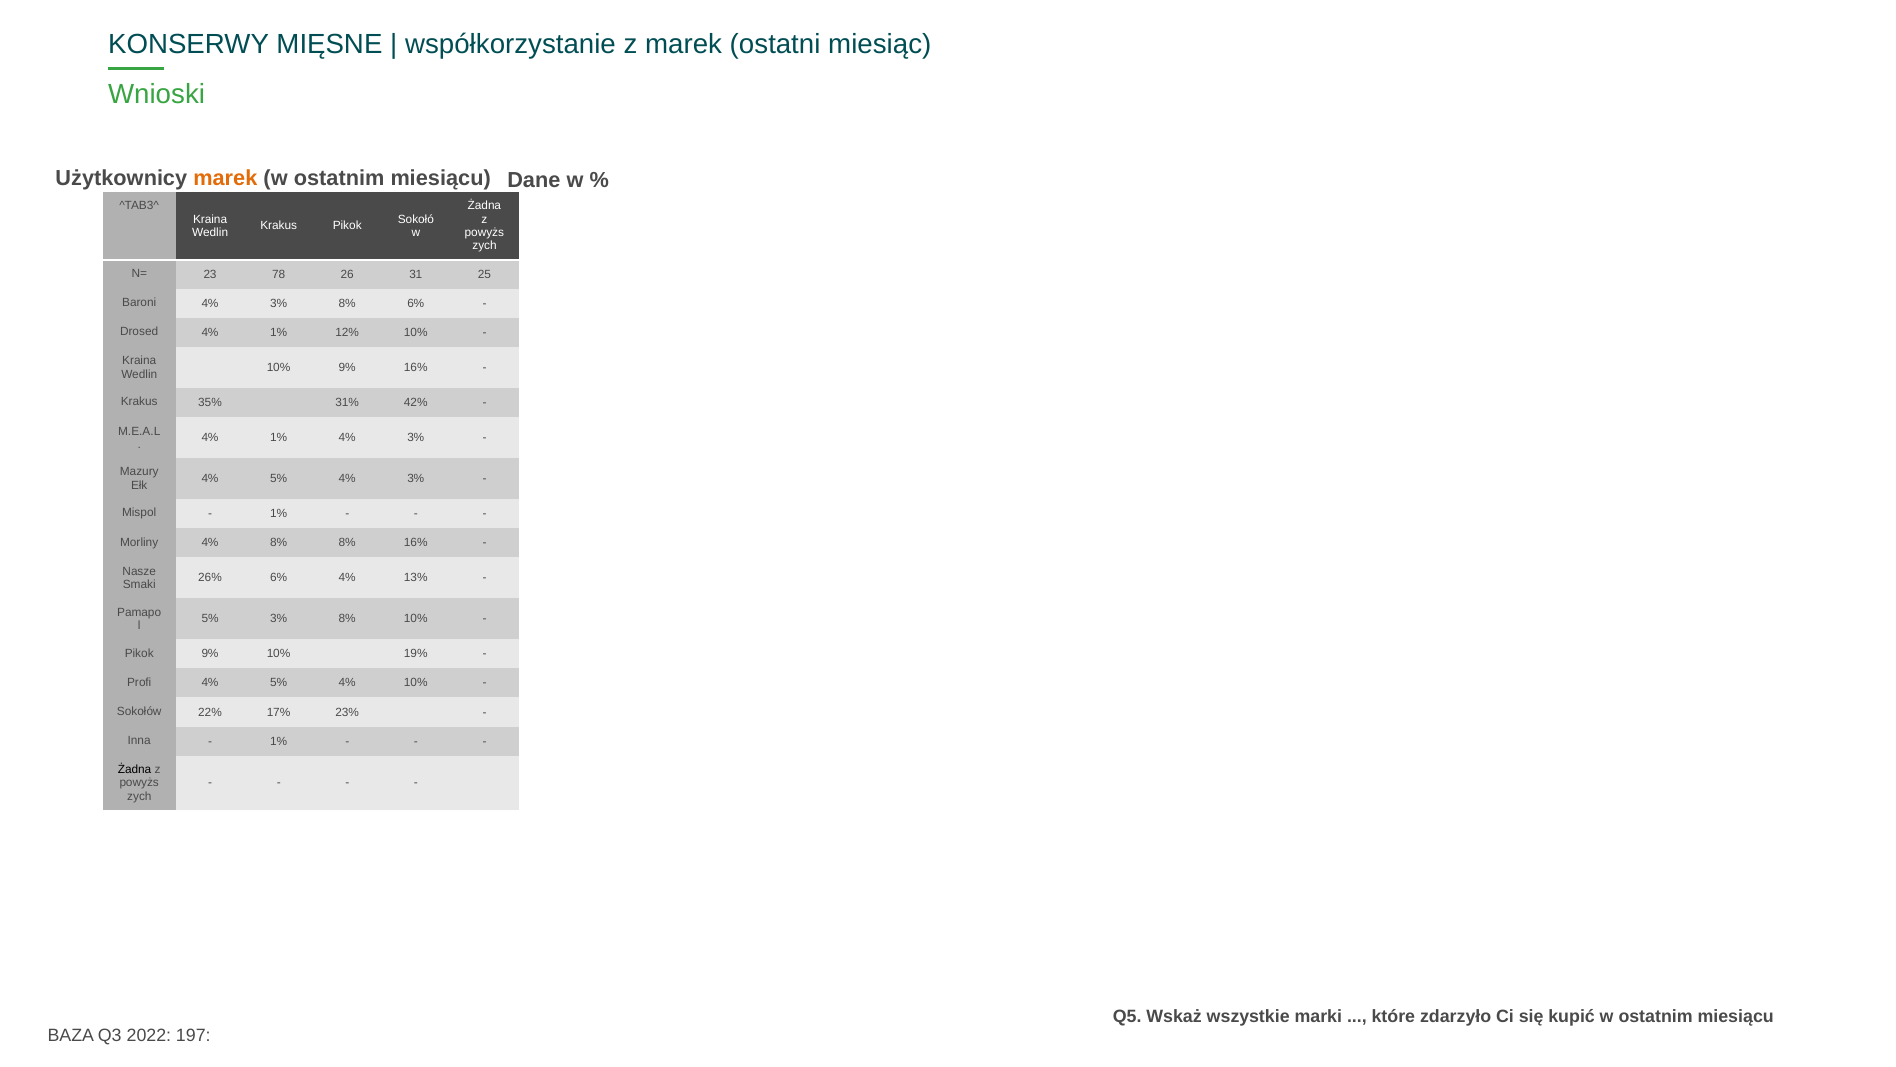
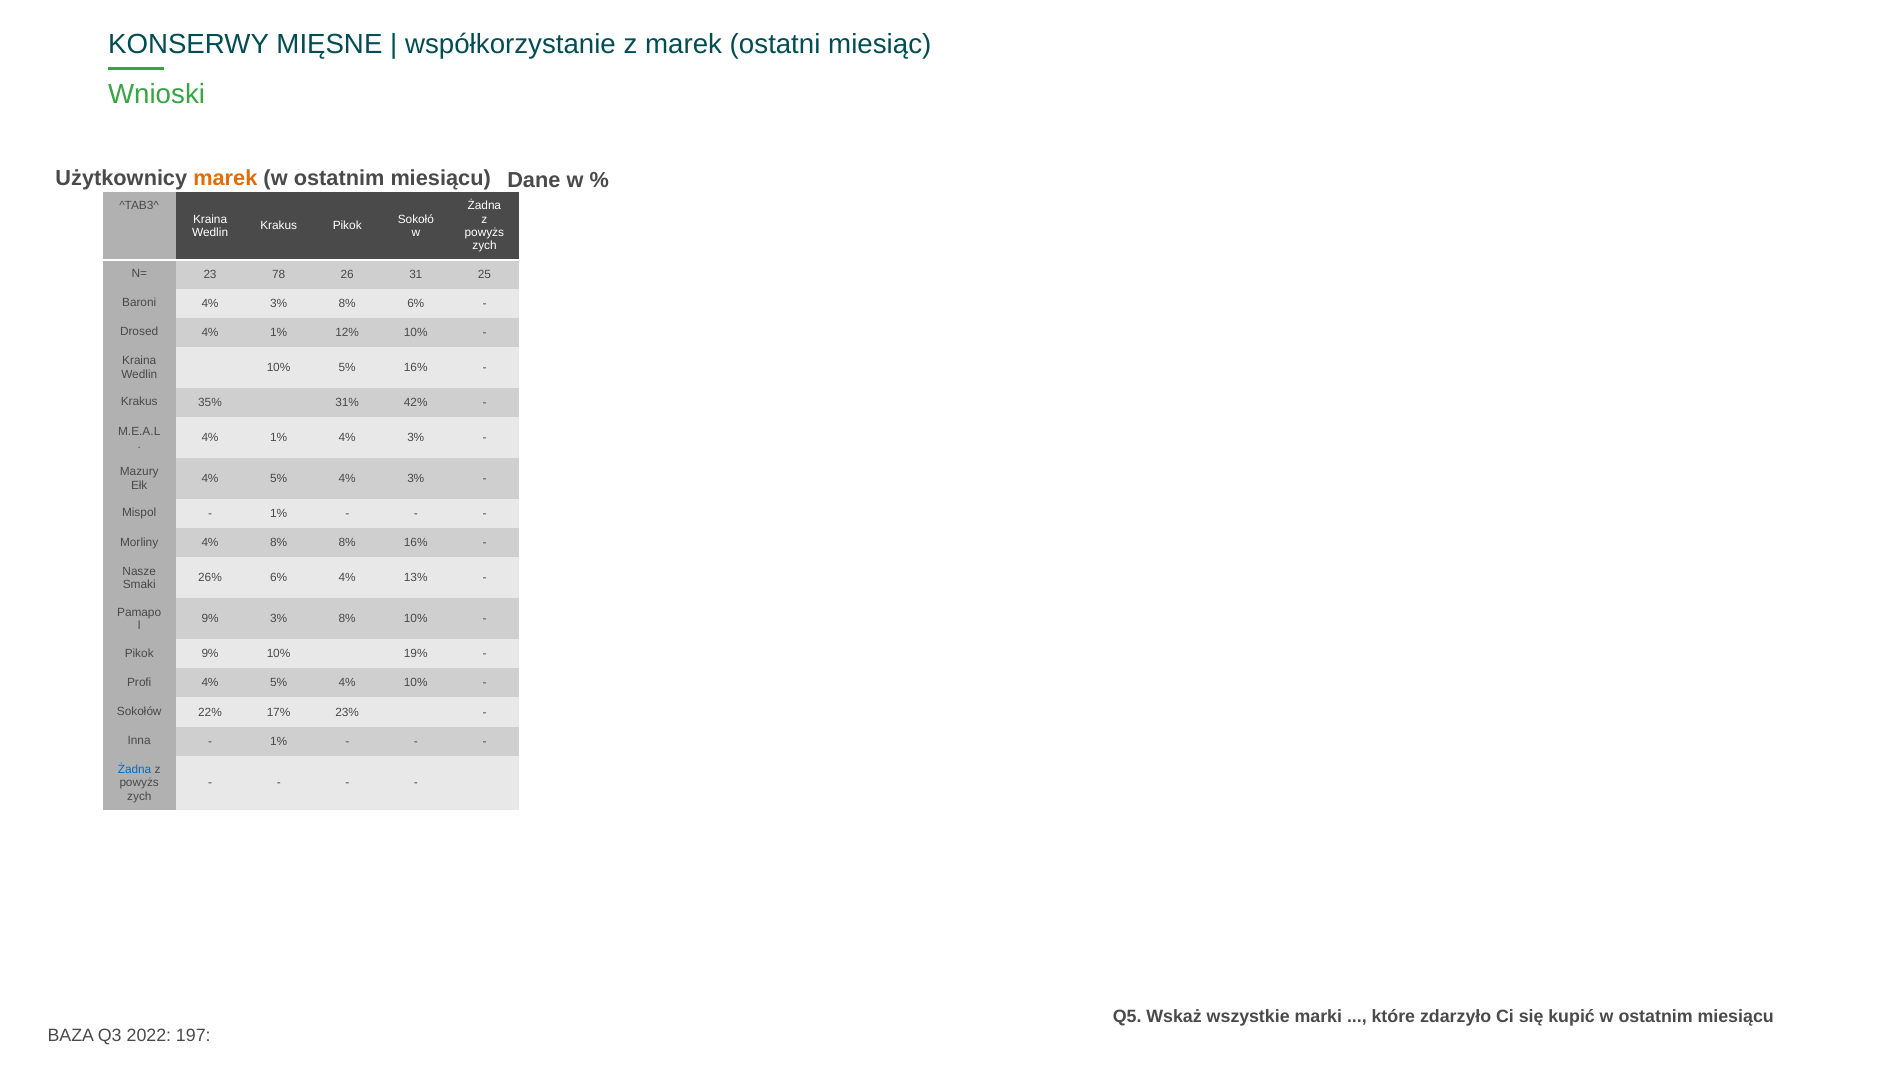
10% 9%: 9% -> 5%
5% at (210, 619): 5% -> 9%
Żadna at (135, 769) colour: black -> blue
